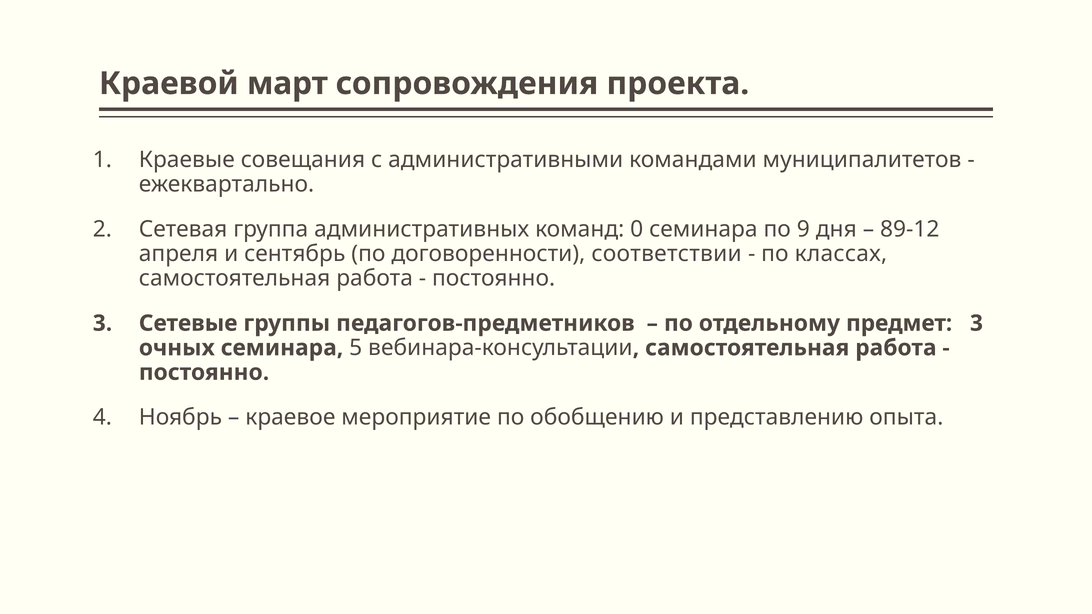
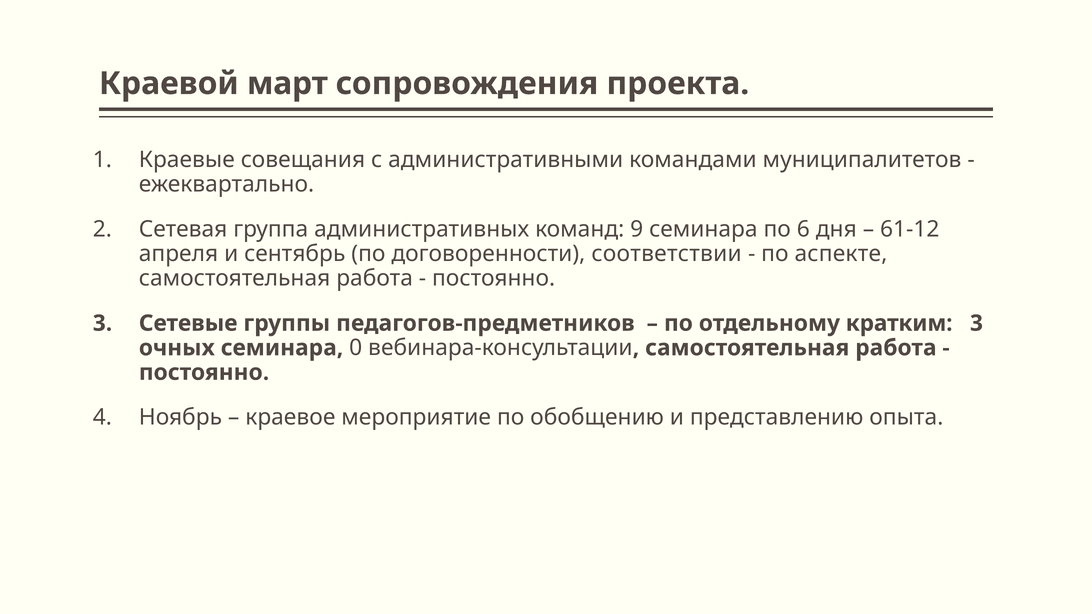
0: 0 -> 9
9: 9 -> 6
89-12: 89-12 -> 61-12
классах: классах -> аспекте
предмет: предмет -> кратким
5: 5 -> 0
